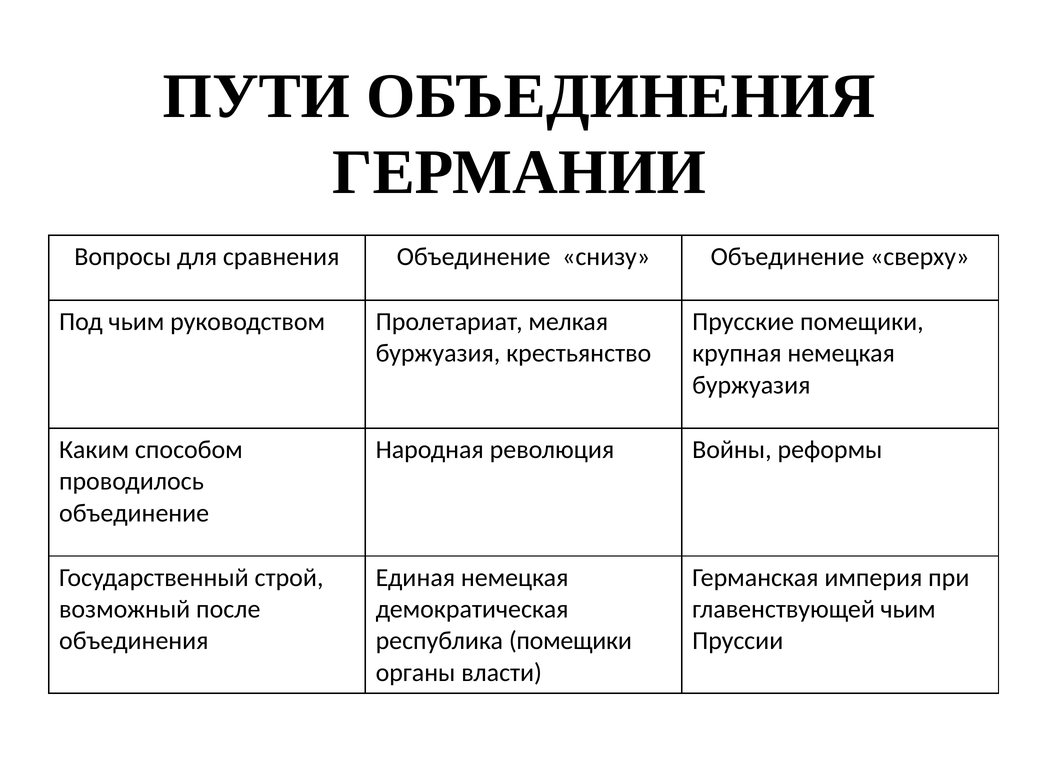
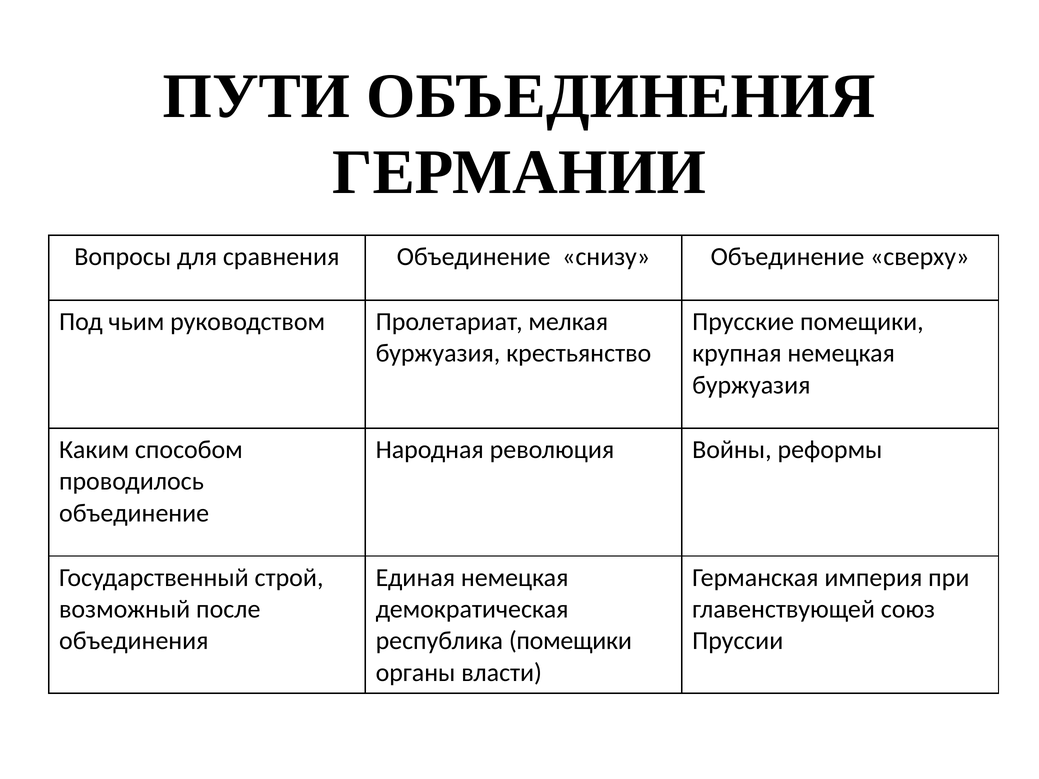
главенствующей чьим: чьим -> союз
